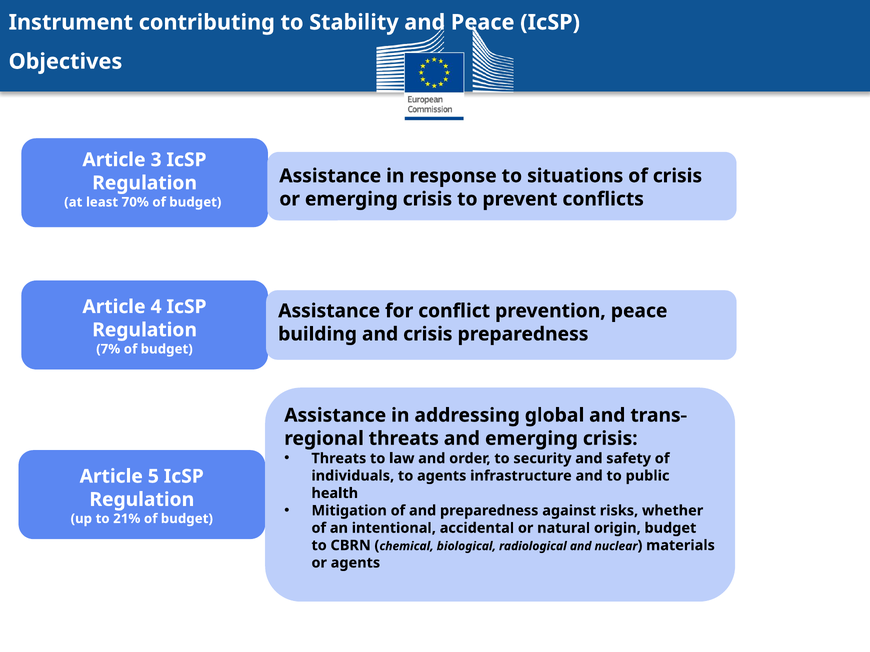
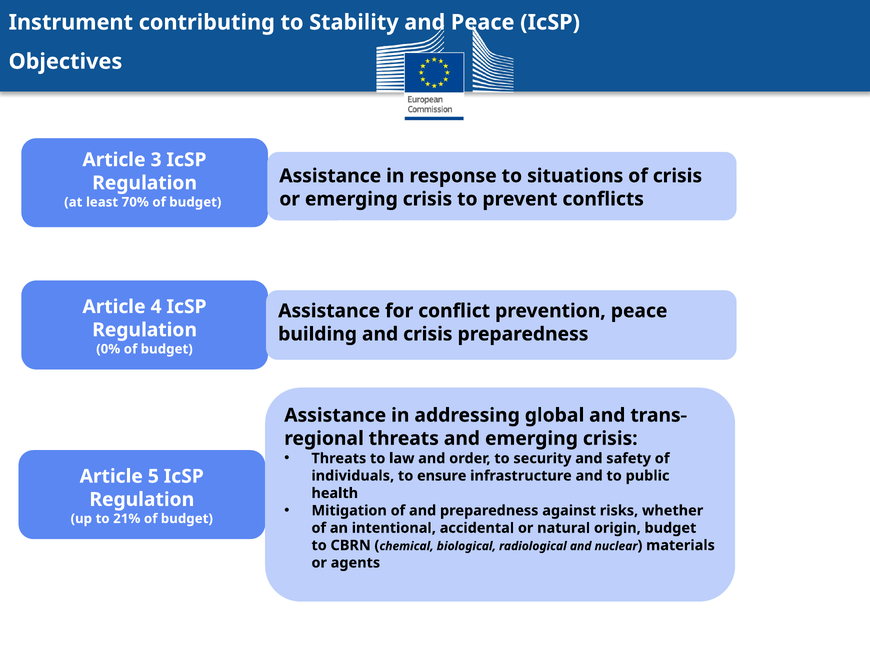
7%: 7% -> 0%
to agents: agents -> ensure
